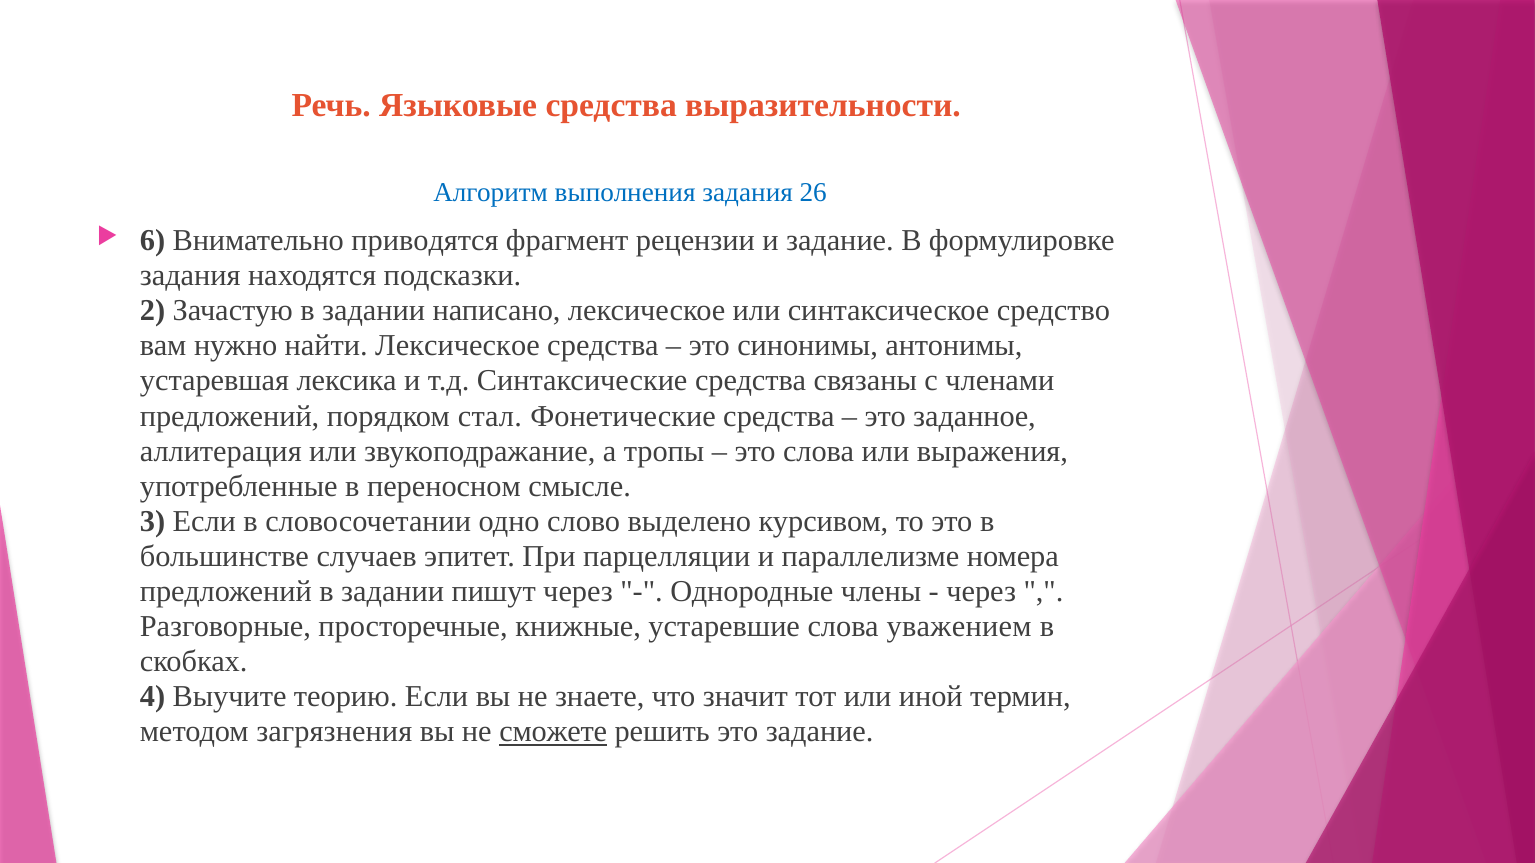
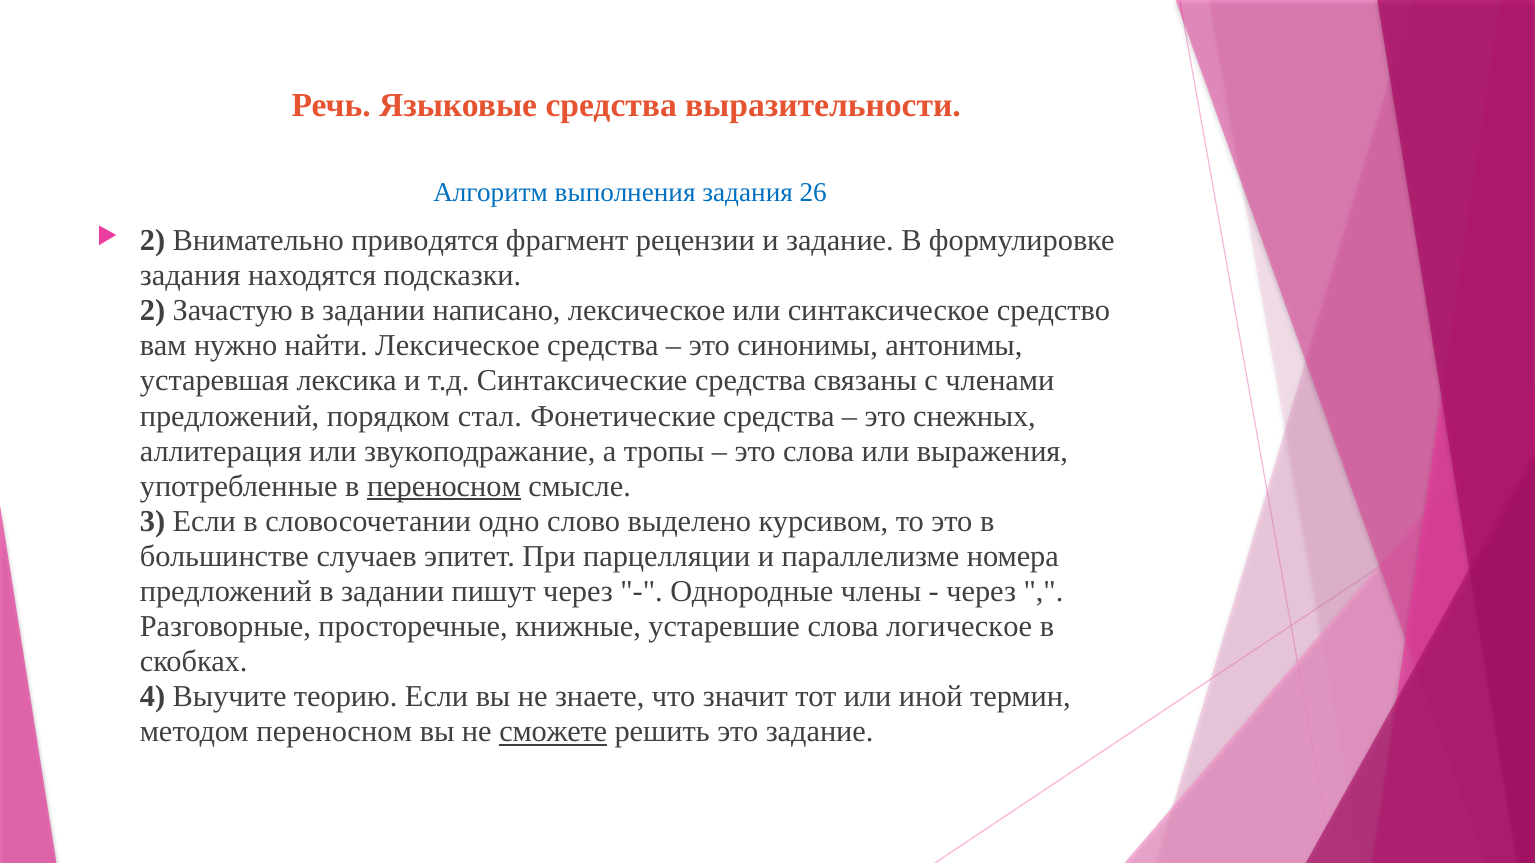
6 at (153, 241): 6 -> 2
заданное: заданное -> снежных
переносном at (444, 486) underline: none -> present
уважением: уважением -> логическое
методом загрязнения: загрязнения -> переносном
